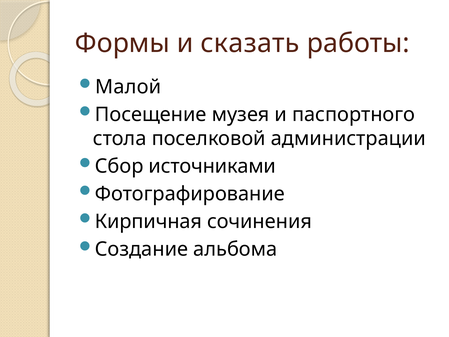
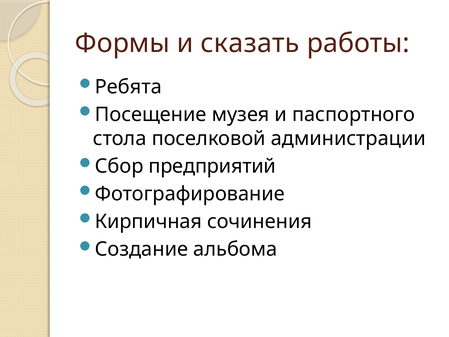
Малой: Малой -> Ребята
источниками: источниками -> предприятий
